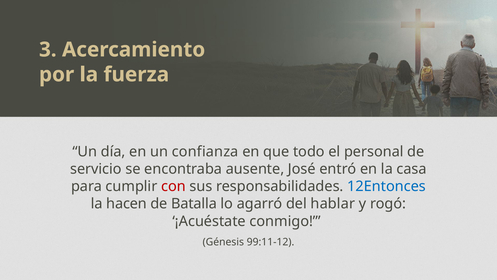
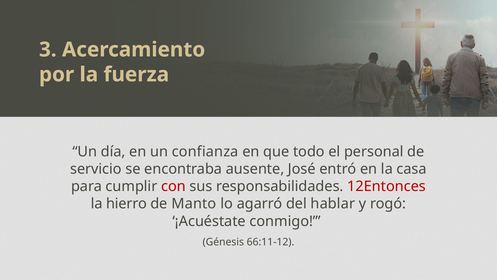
12Entonces colour: blue -> red
hacen: hacen -> hierro
Batalla: Batalla -> Manto
99:11-12: 99:11-12 -> 66:11-12
